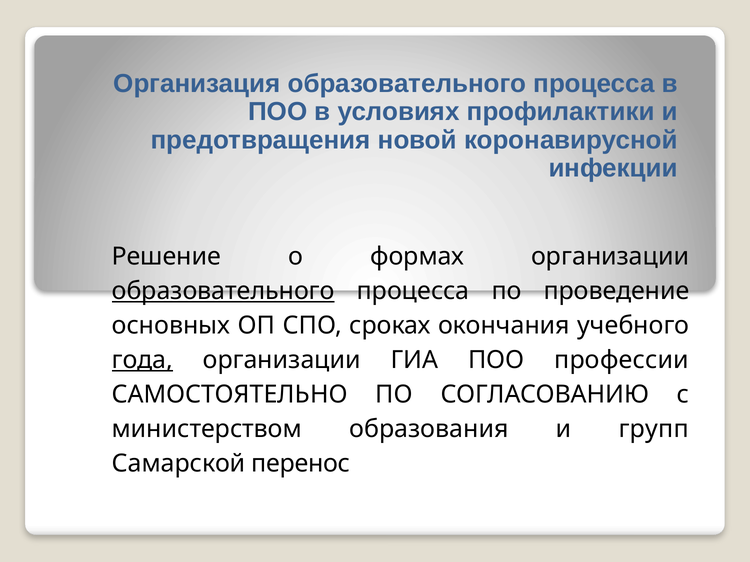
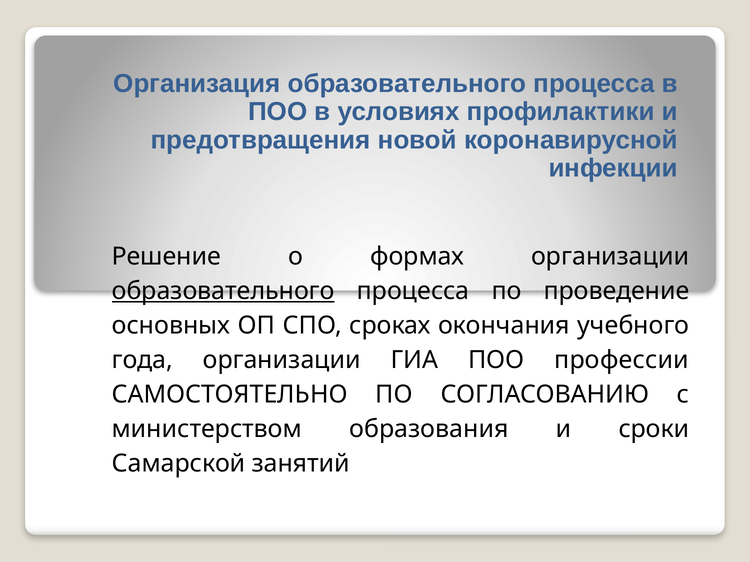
года underline: present -> none
групп: групп -> сроки
перенос: перенос -> занятий
